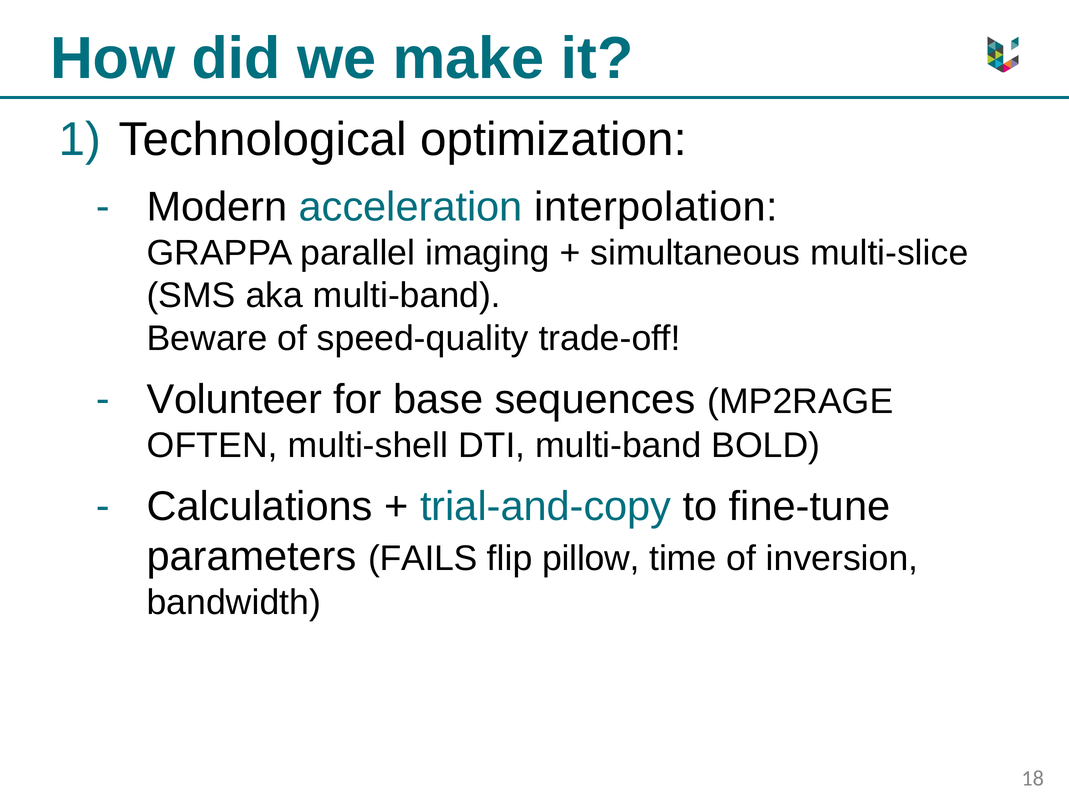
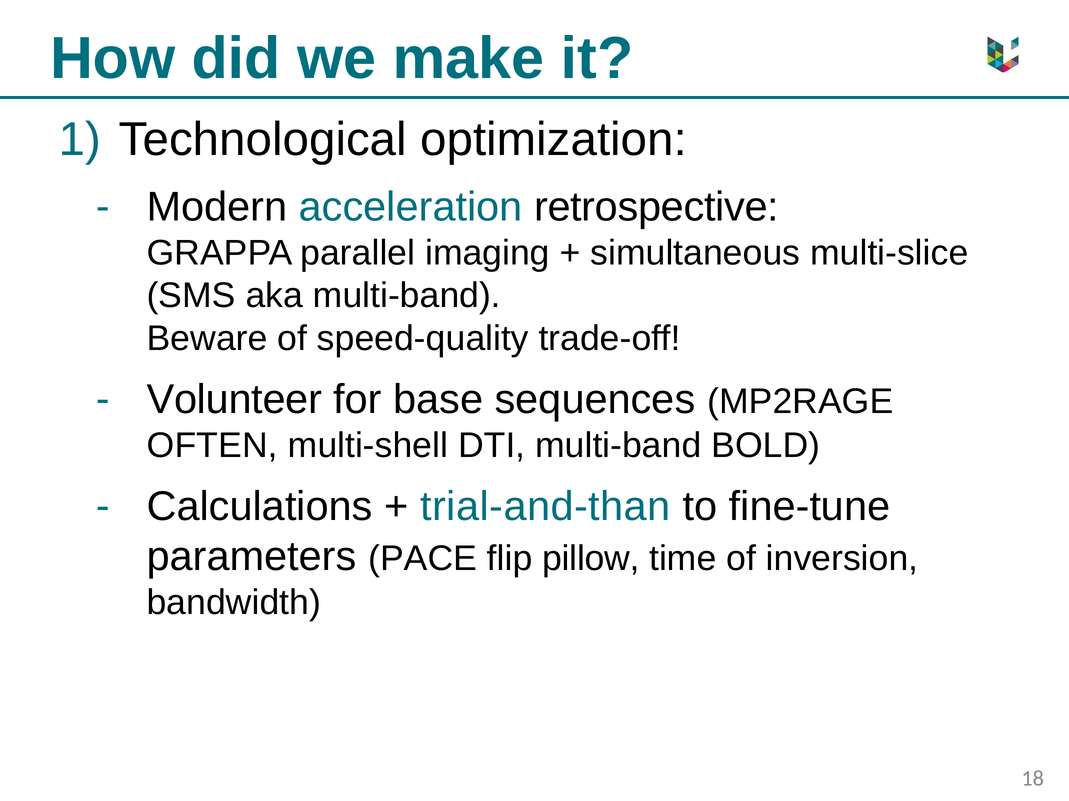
interpolation: interpolation -> retrospective
trial-and-copy: trial-and-copy -> trial-and-than
FAILS: FAILS -> PACE
